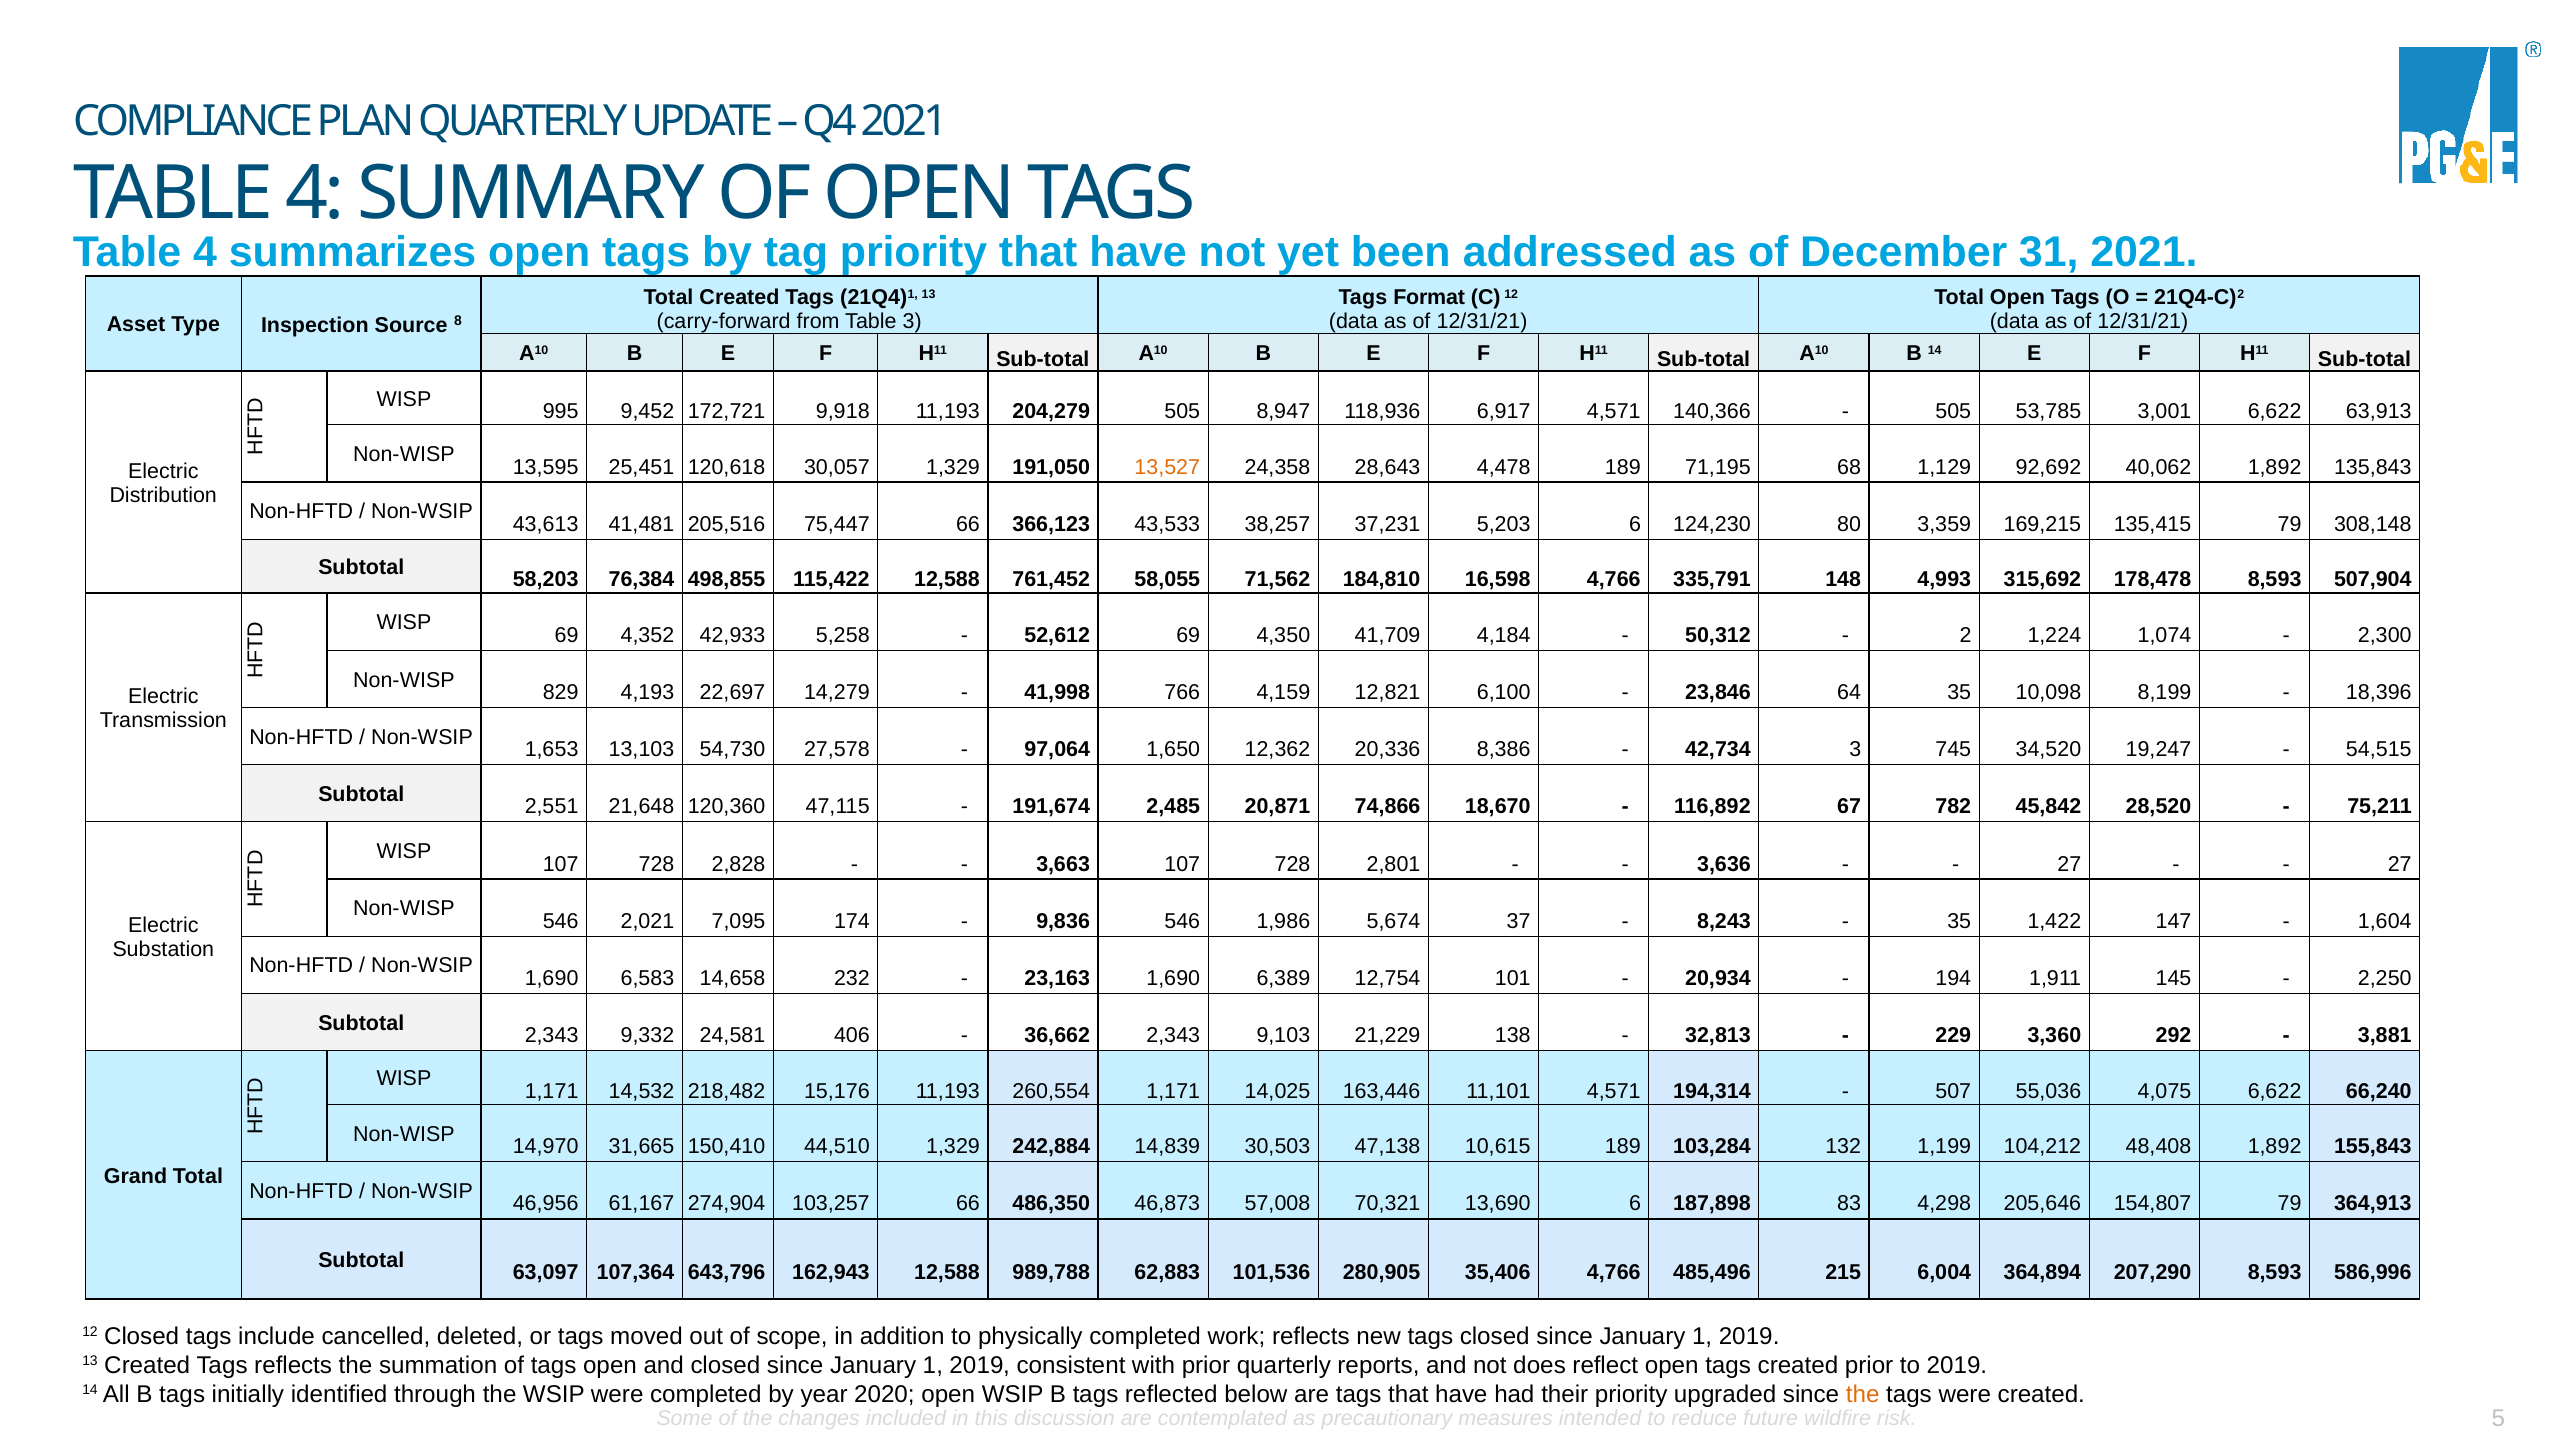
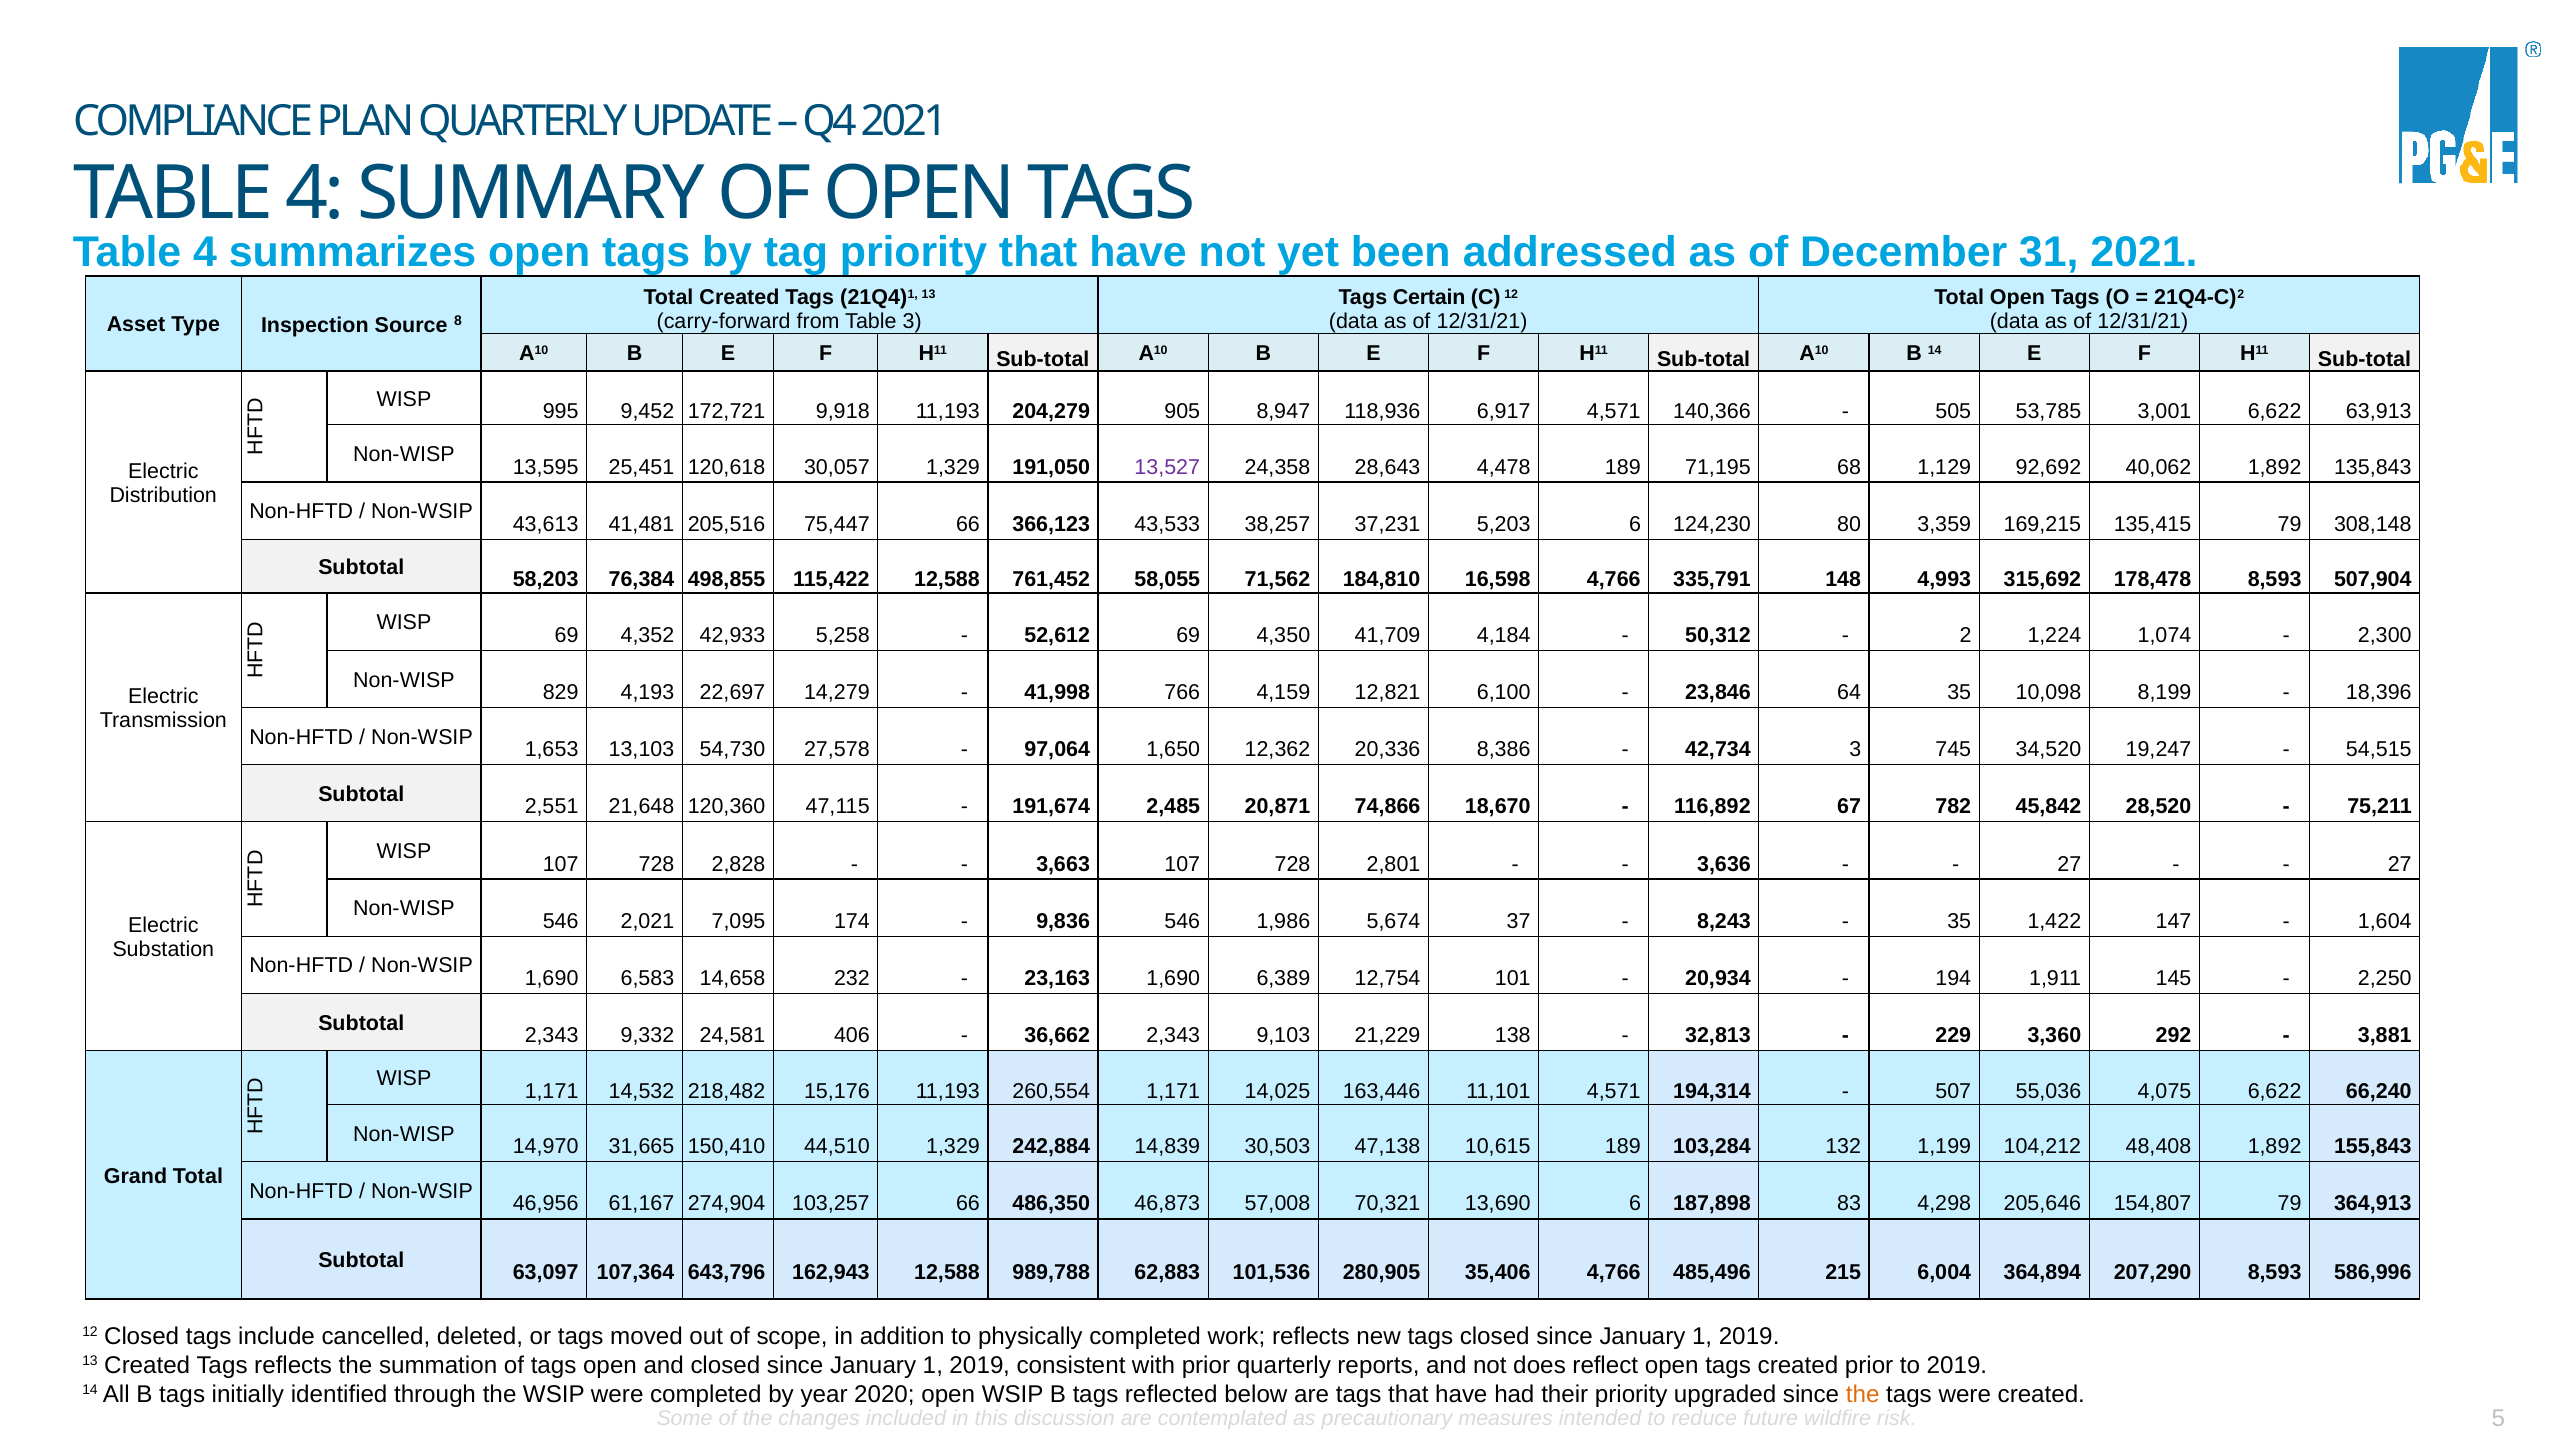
Format: Format -> Certain
204,279 505: 505 -> 905
13,527 colour: orange -> purple
